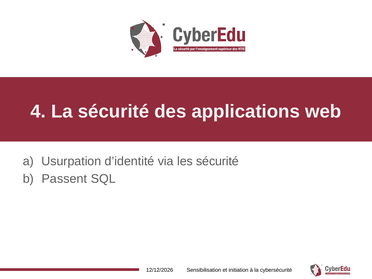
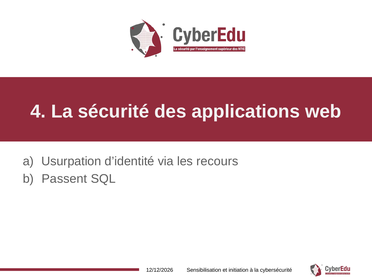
les sécurité: sécurité -> recours
